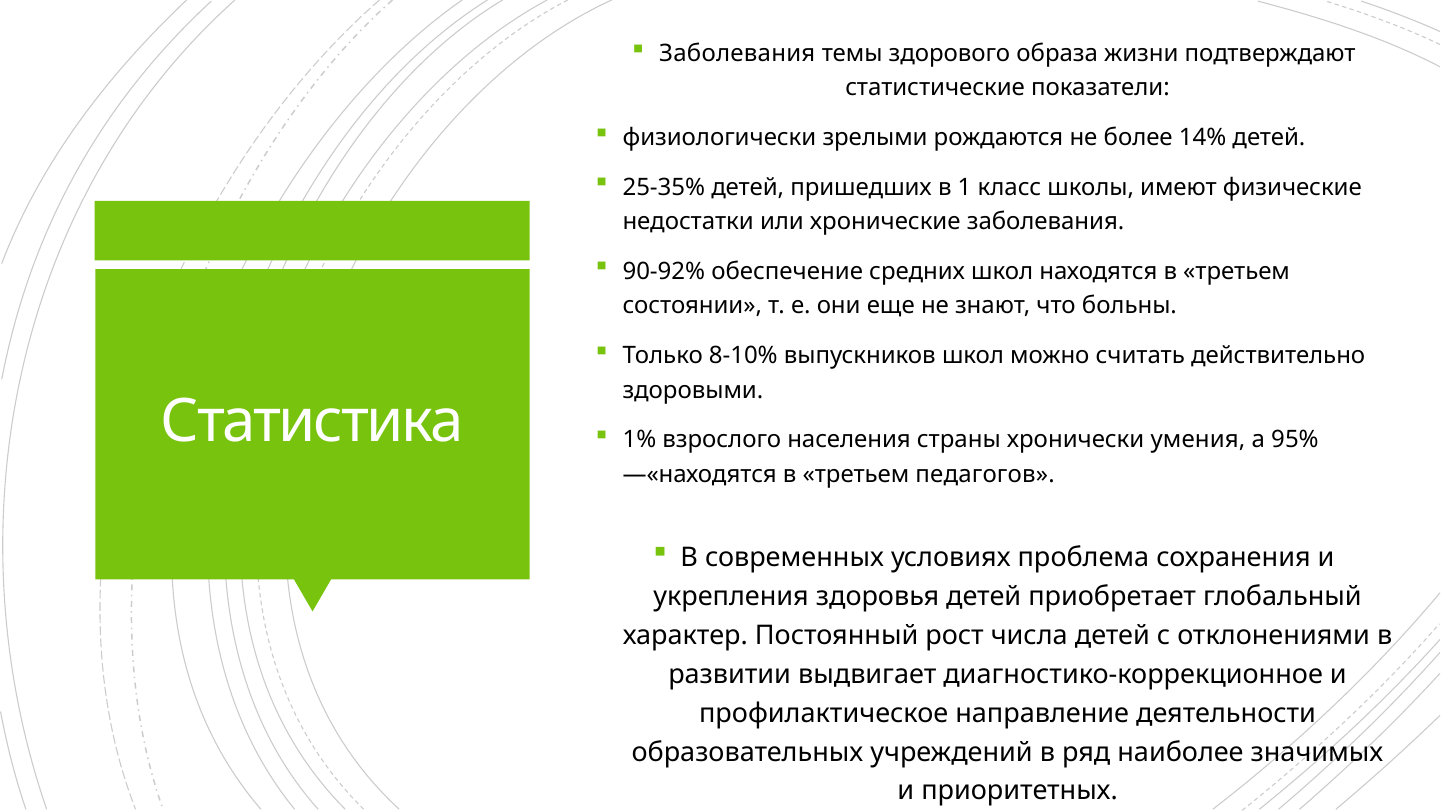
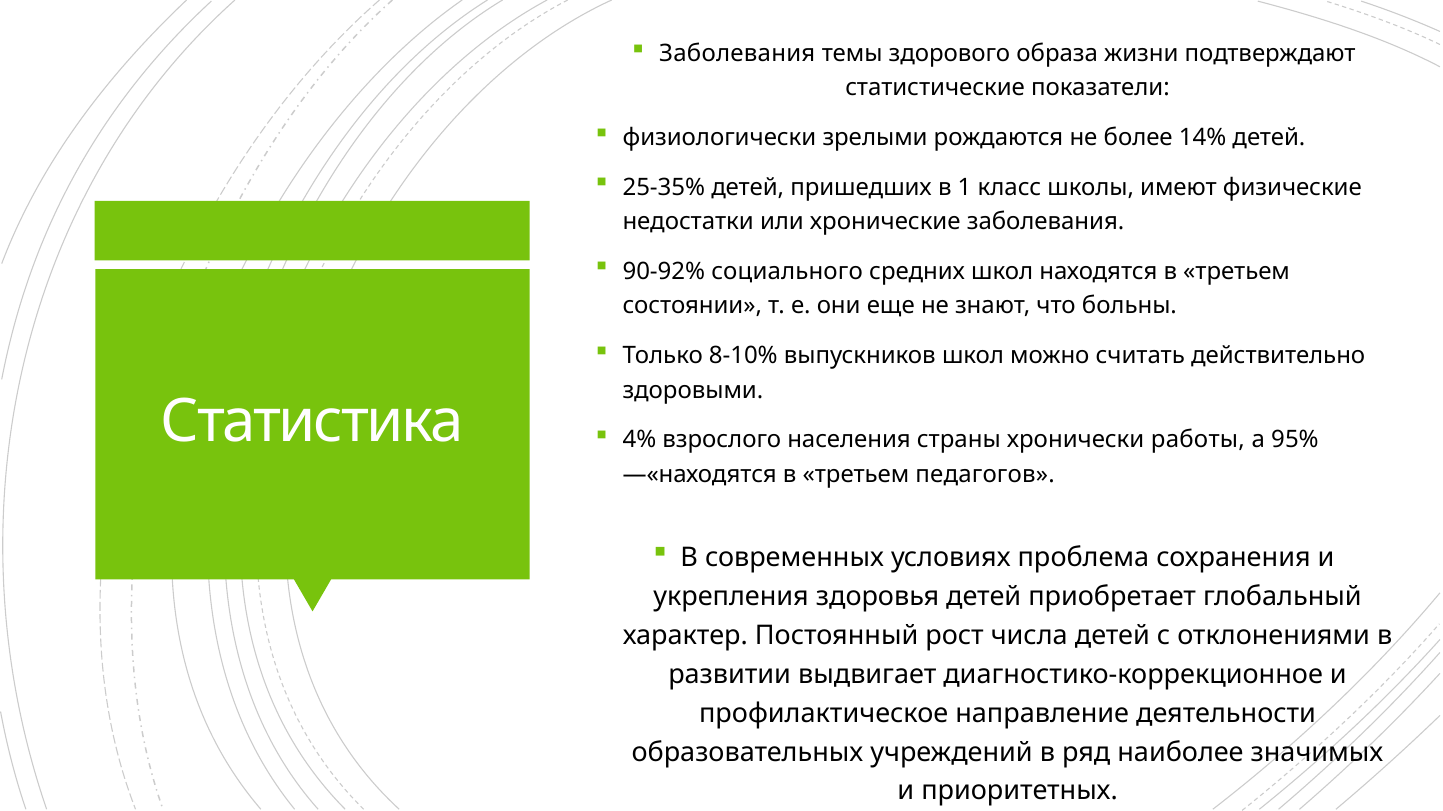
обеспечение: обеспечение -> социального
1%: 1% -> 4%
умения: умения -> работы
